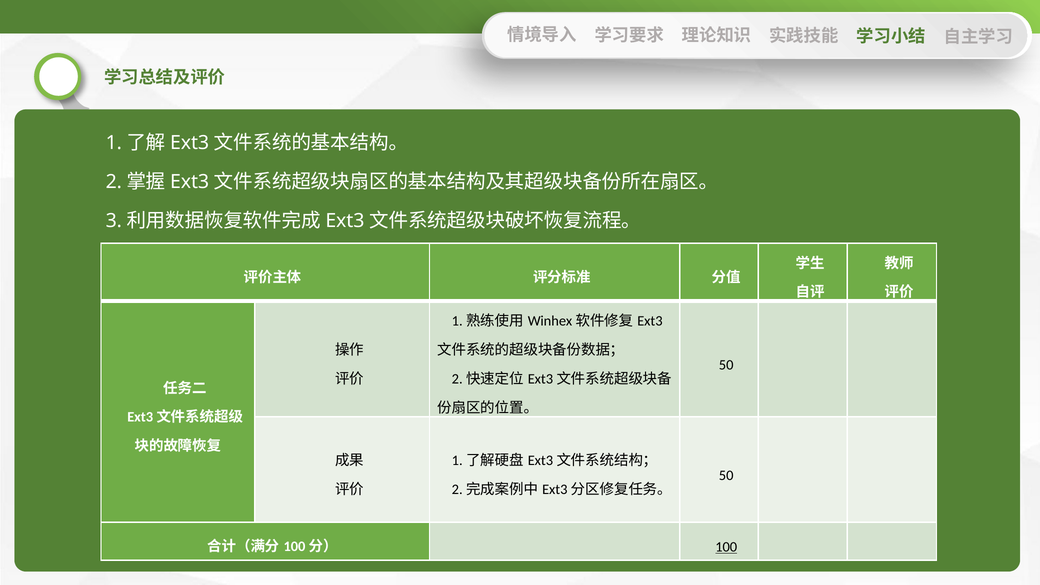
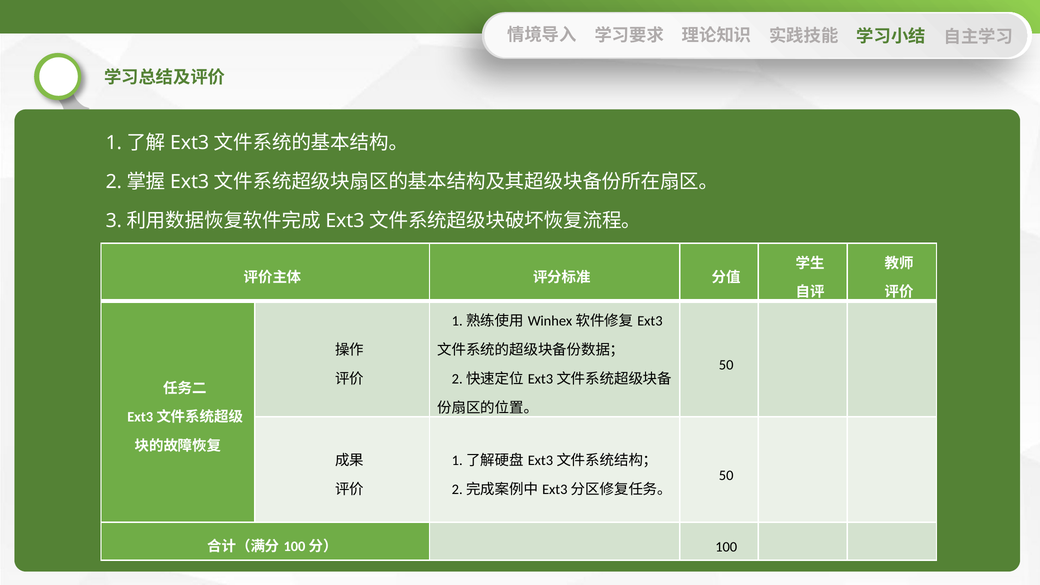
100 underline: present -> none
